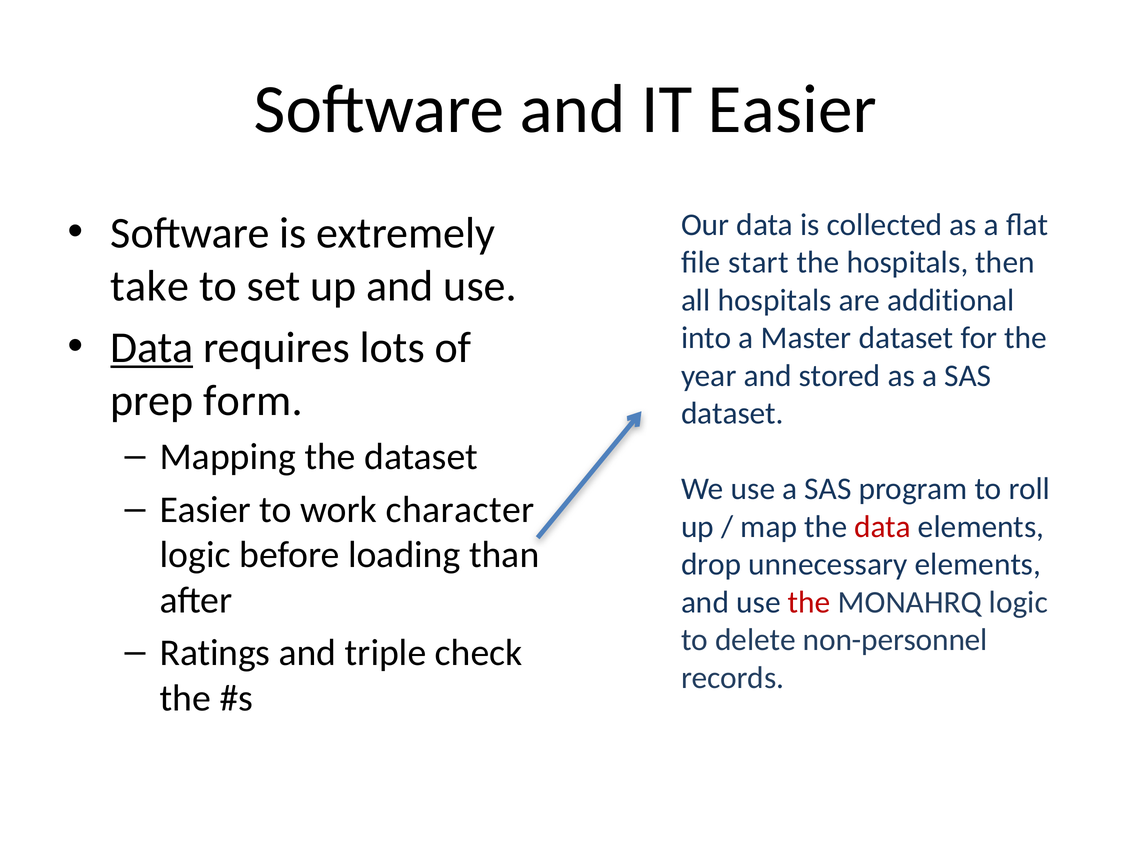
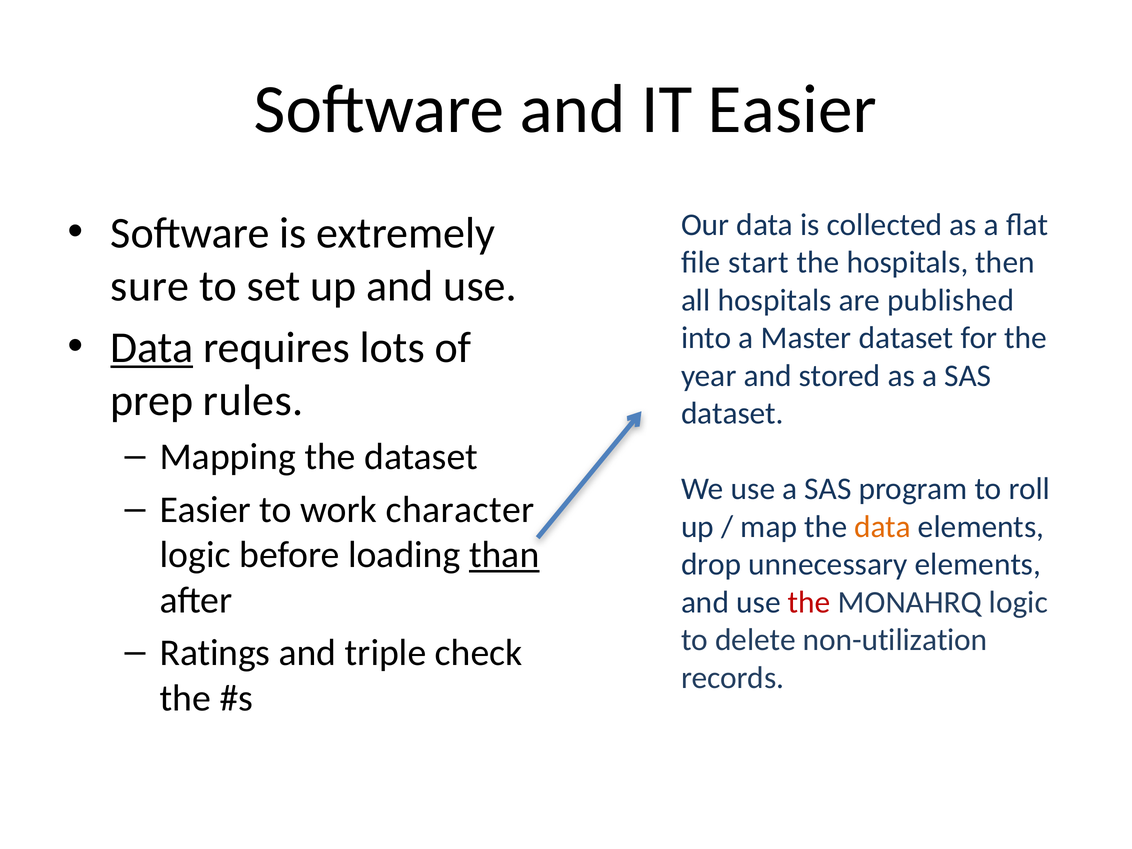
take: take -> sure
additional: additional -> published
form: form -> rules
data at (883, 527) colour: red -> orange
than underline: none -> present
non-personnel: non-personnel -> non-utilization
